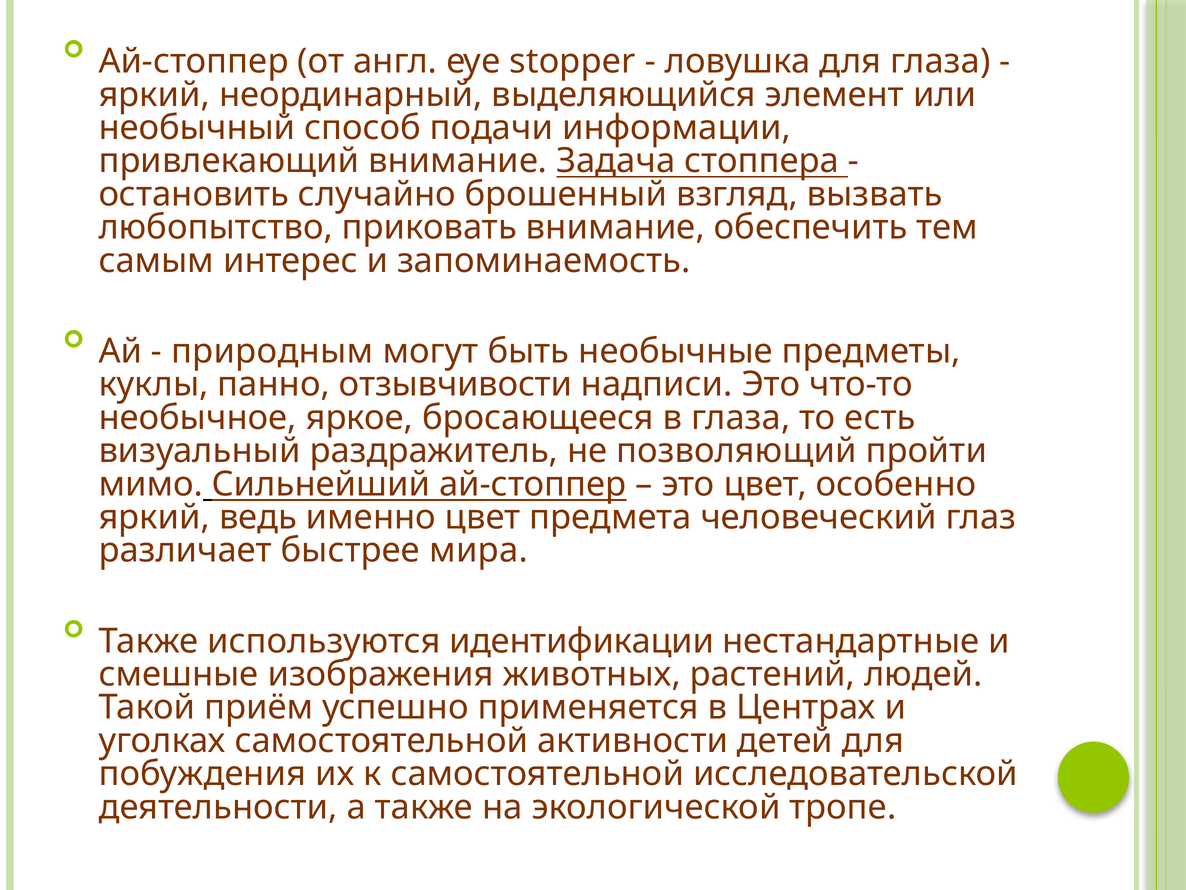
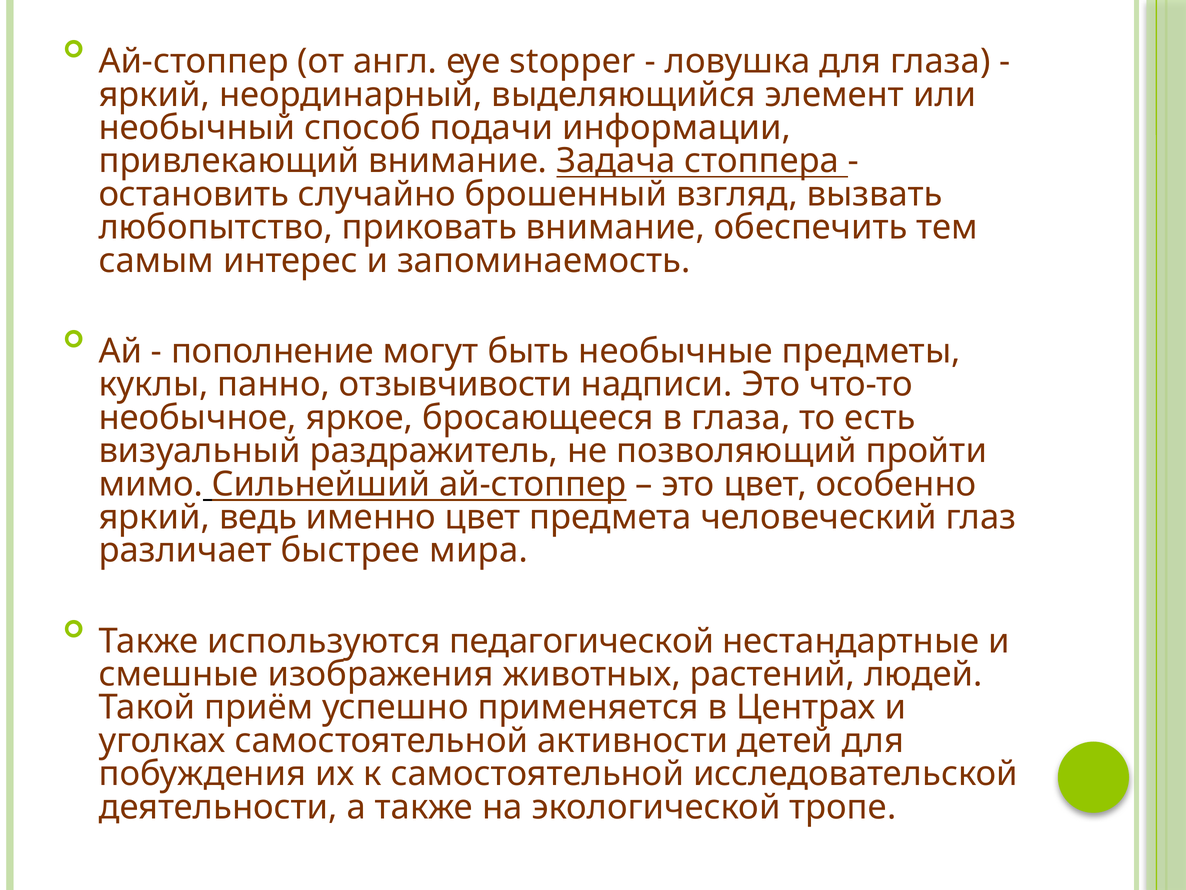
природным: природным -> пополнение
идентификации: идентификации -> педагогической
